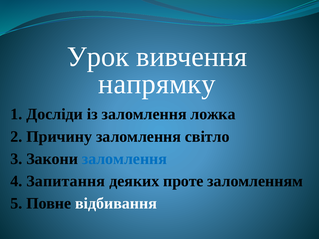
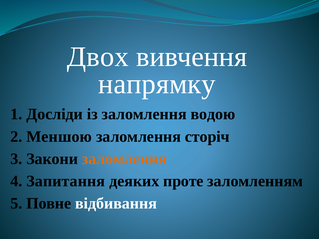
Урок: Урок -> Двох
ложка: ложка -> водою
Причину: Причину -> Меншою
світло: світло -> сторіч
заломлення at (124, 159) colour: blue -> orange
